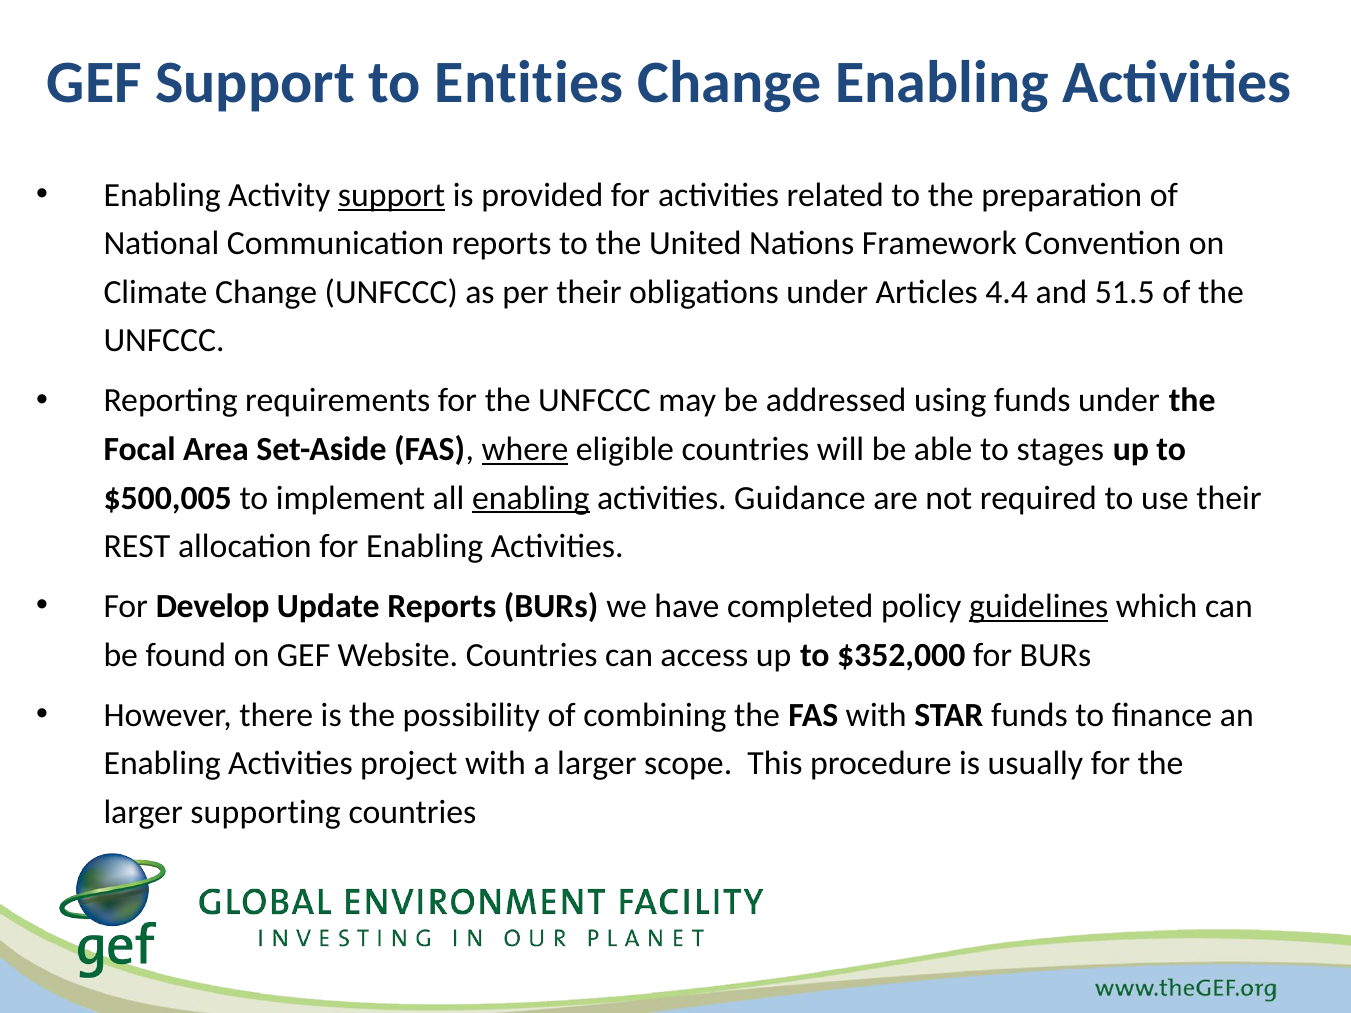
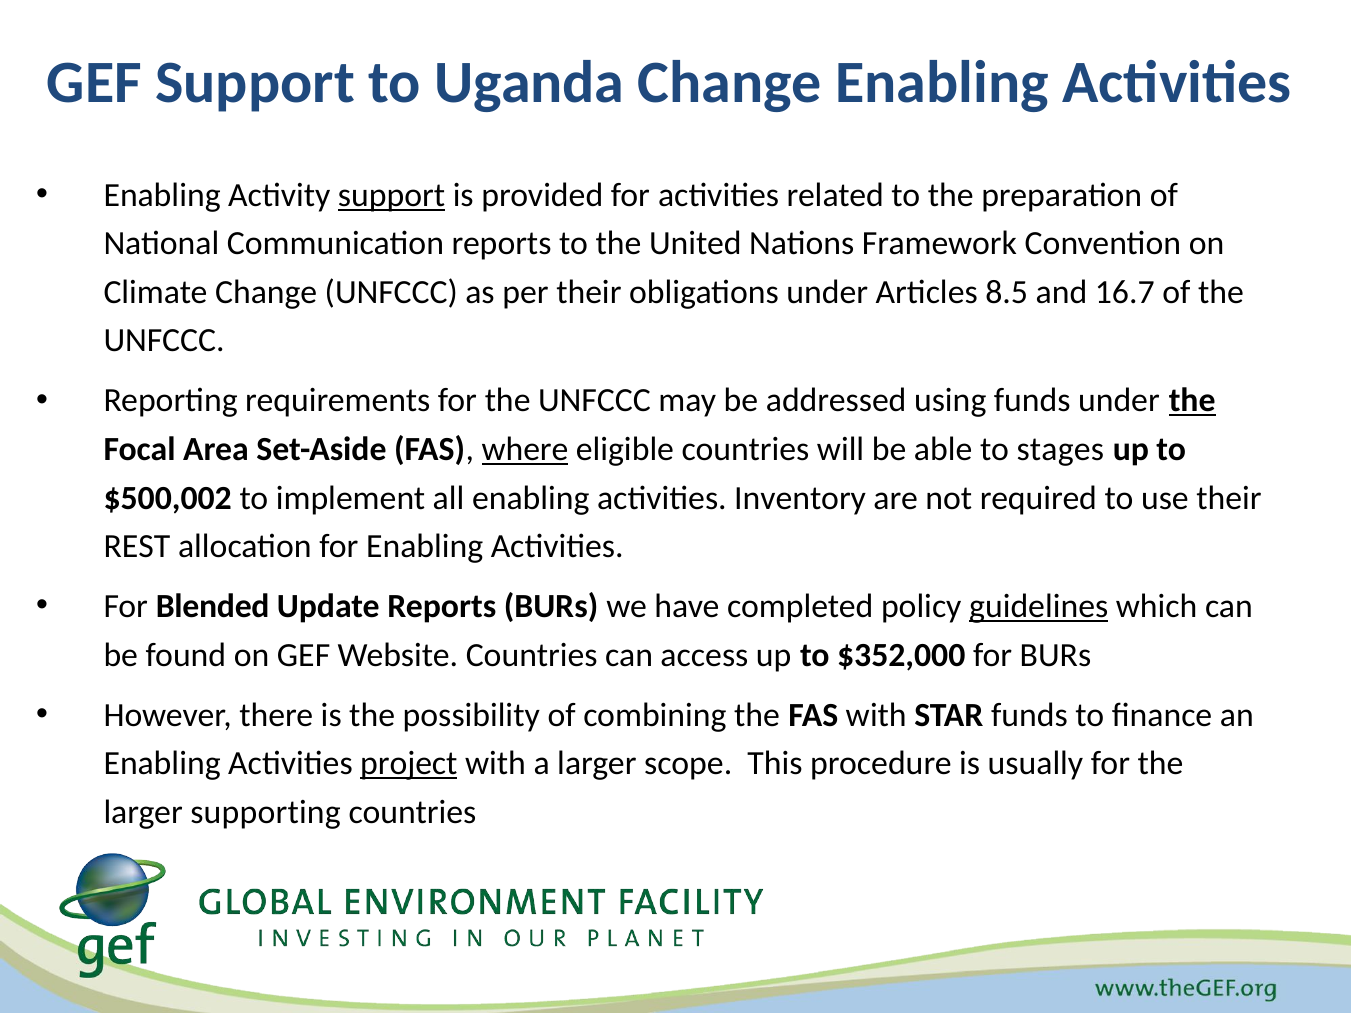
Entities: Entities -> Uganda
4.4: 4.4 -> 8.5
51.5: 51.5 -> 16.7
the at (1192, 401) underline: none -> present
$500,005: $500,005 -> $500,002
enabling at (531, 498) underline: present -> none
Guidance: Guidance -> Inventory
Develop: Develop -> Blended
project underline: none -> present
